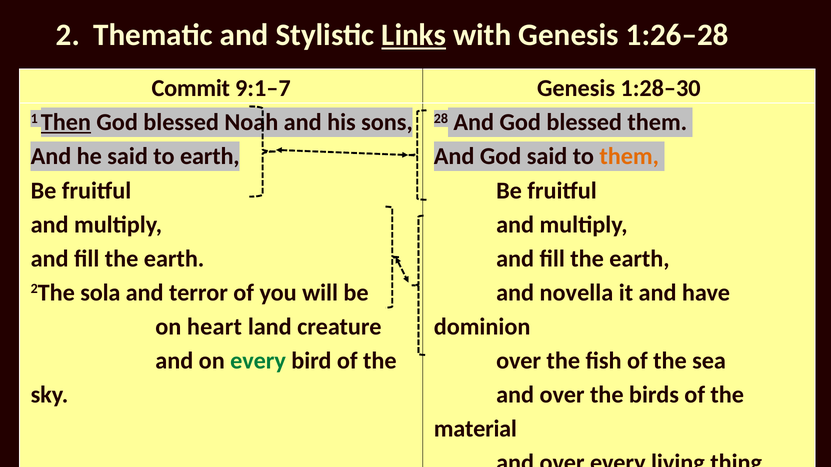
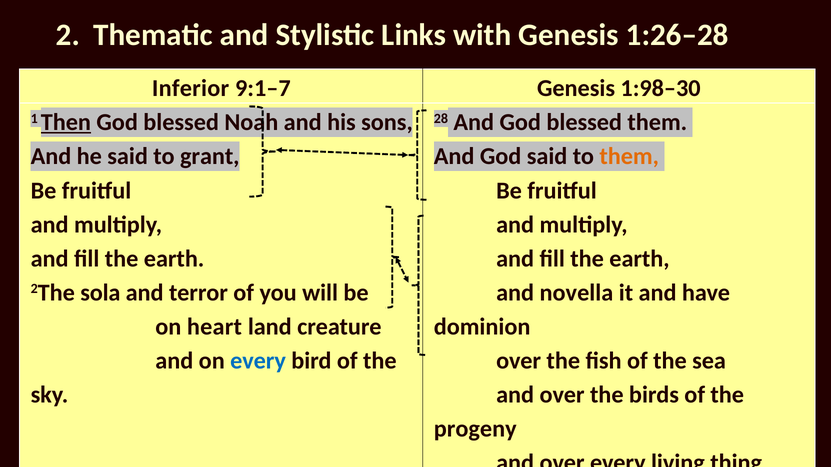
Links underline: present -> none
Commit: Commit -> Inferior
1:28–30: 1:28–30 -> 1:98–30
to earth: earth -> grant
every at (258, 361) colour: green -> blue
material: material -> progeny
